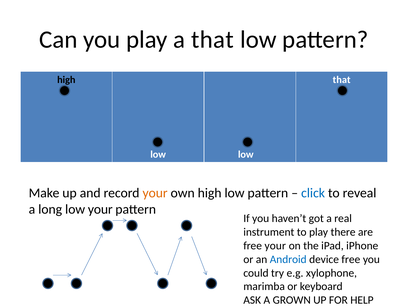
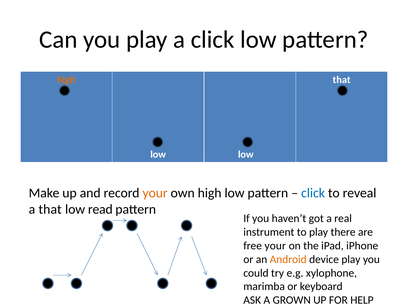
a that: that -> click
high at (66, 80) colour: black -> orange
a long: long -> that
low your: your -> read
Android colour: blue -> orange
device free: free -> play
